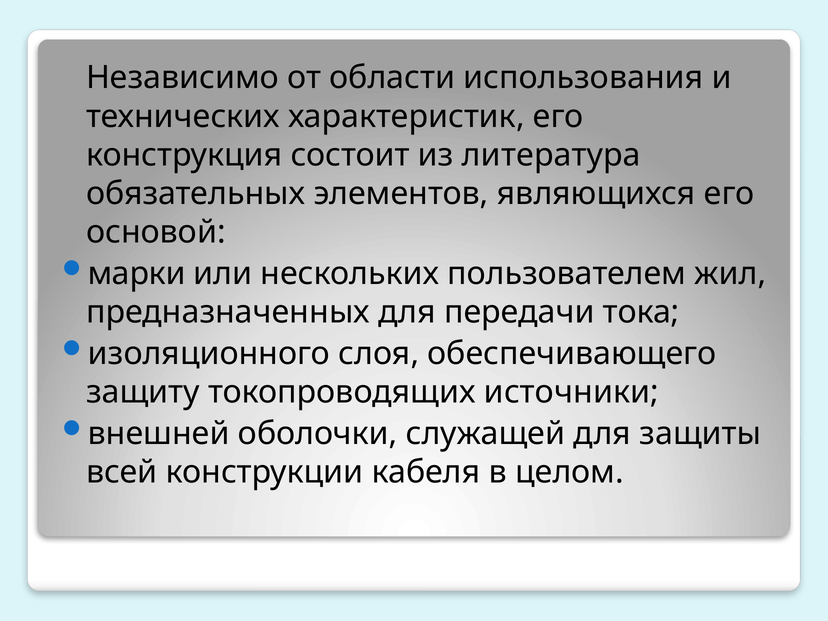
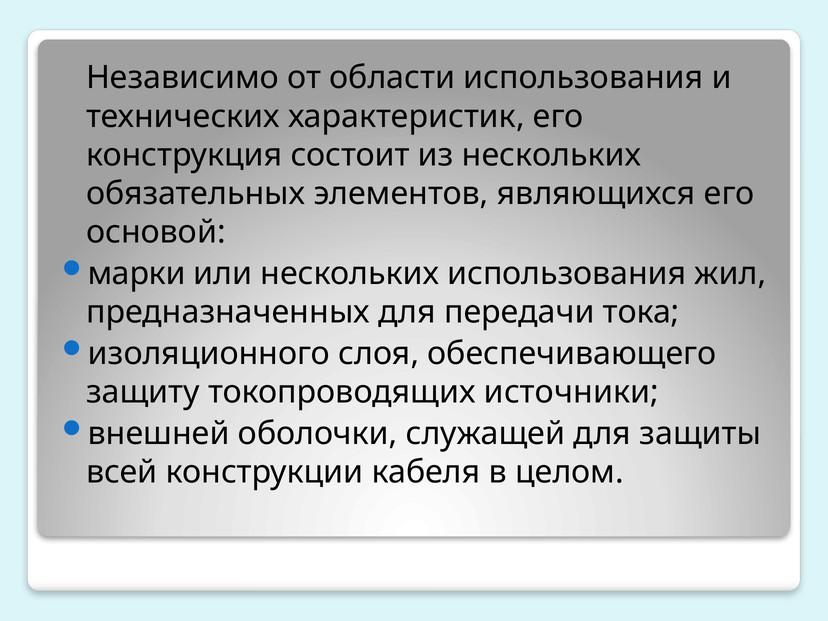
из литература: литература -> нескольких
нескольких пользователем: пользователем -> использования
